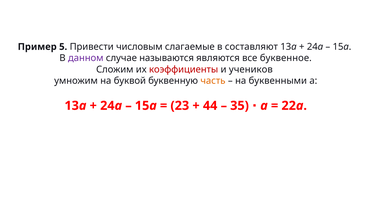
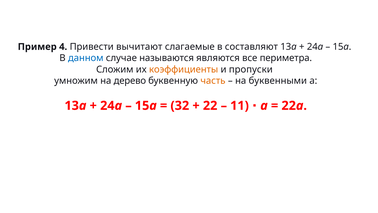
5: 5 -> 4
числовым: числовым -> вычитают
данном colour: purple -> blue
буквенное: буквенное -> периметра
коэффициенты colour: red -> orange
учеников: учеников -> пропуски
буквой: буквой -> дерево
23: 23 -> 32
44: 44 -> 22
35: 35 -> 11
